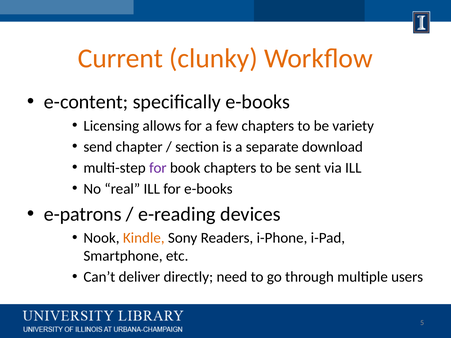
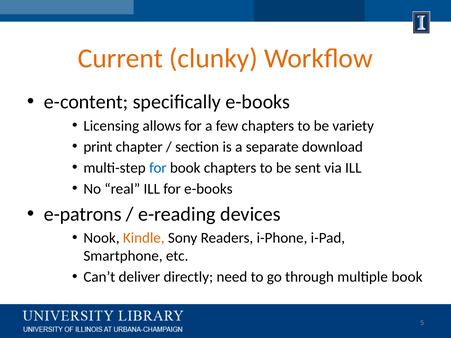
send: send -> print
for at (158, 168) colour: purple -> blue
multiple users: users -> book
